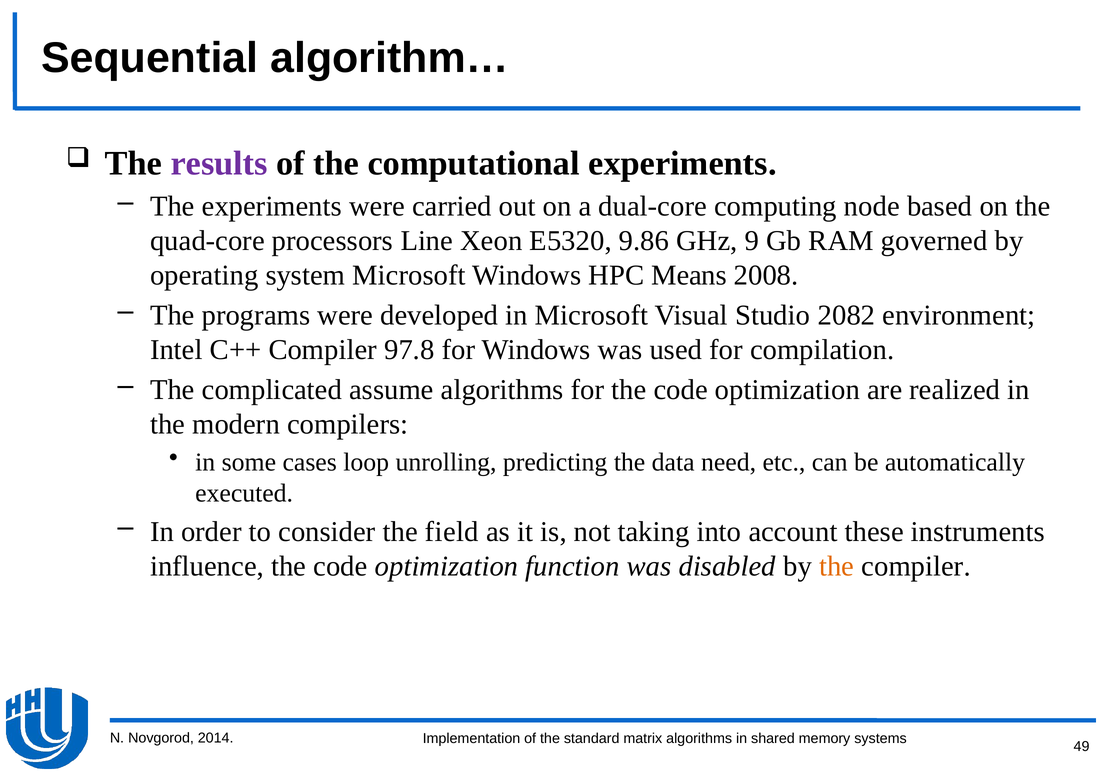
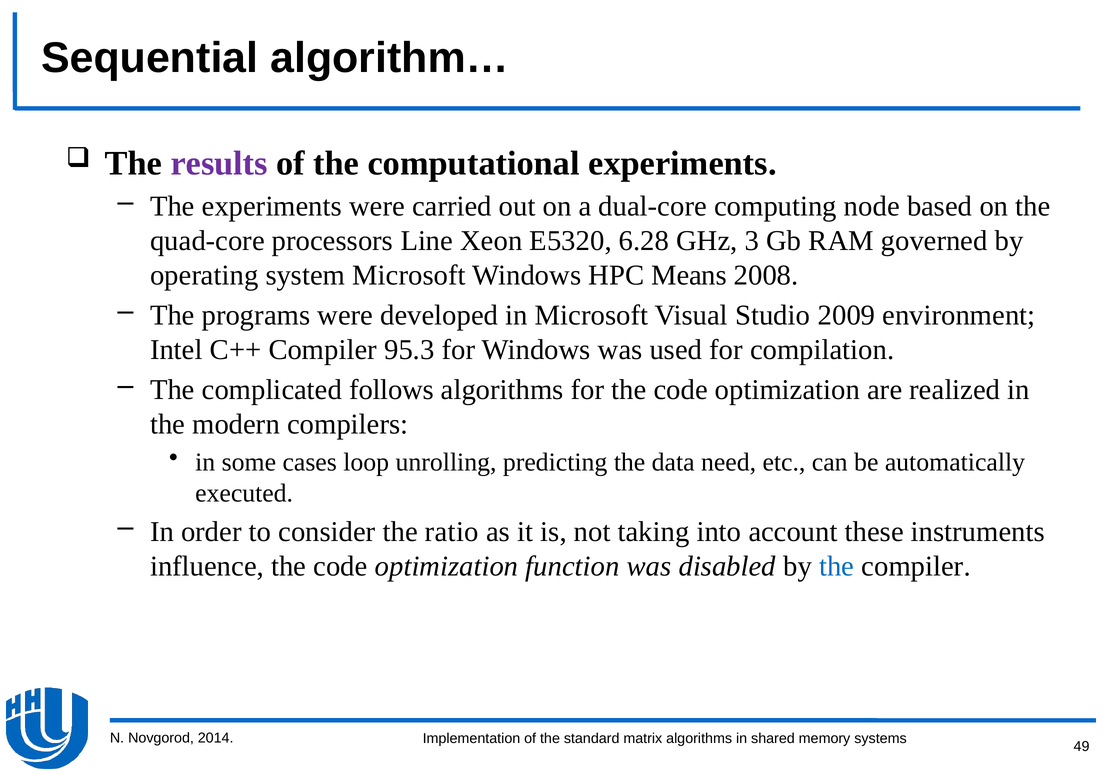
9.86: 9.86 -> 6.28
9: 9 -> 3
2082: 2082 -> 2009
97.8: 97.8 -> 95.3
assume: assume -> follows
field: field -> ratio
the at (837, 566) colour: orange -> blue
